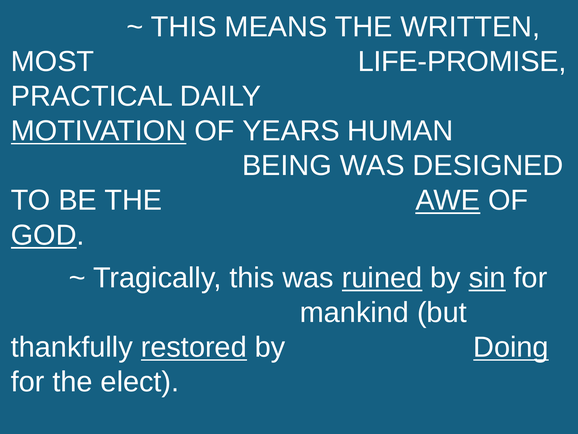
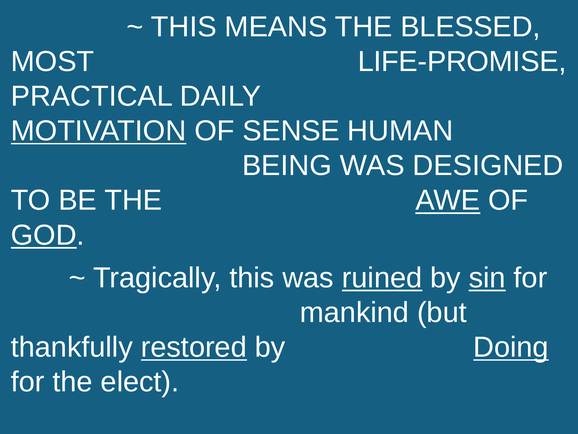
WRITTEN: WRITTEN -> BLESSED
YEARS: YEARS -> SENSE
